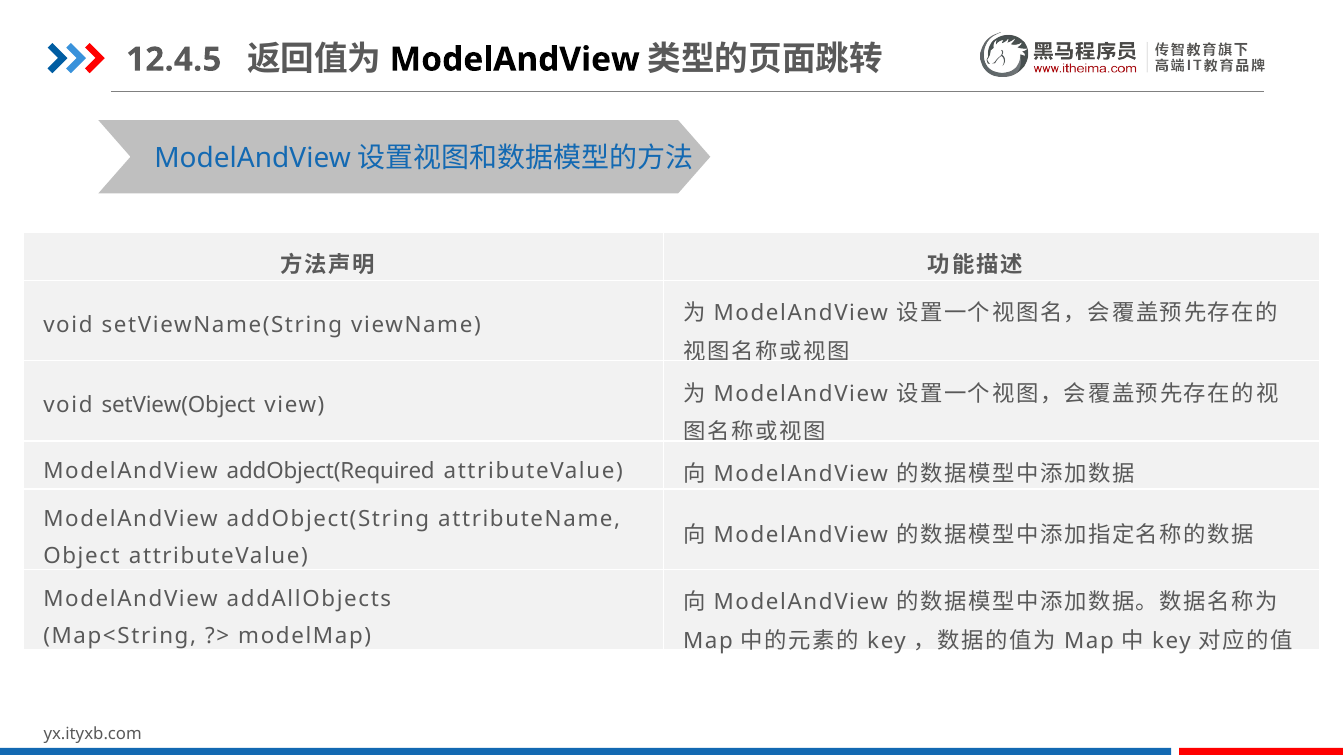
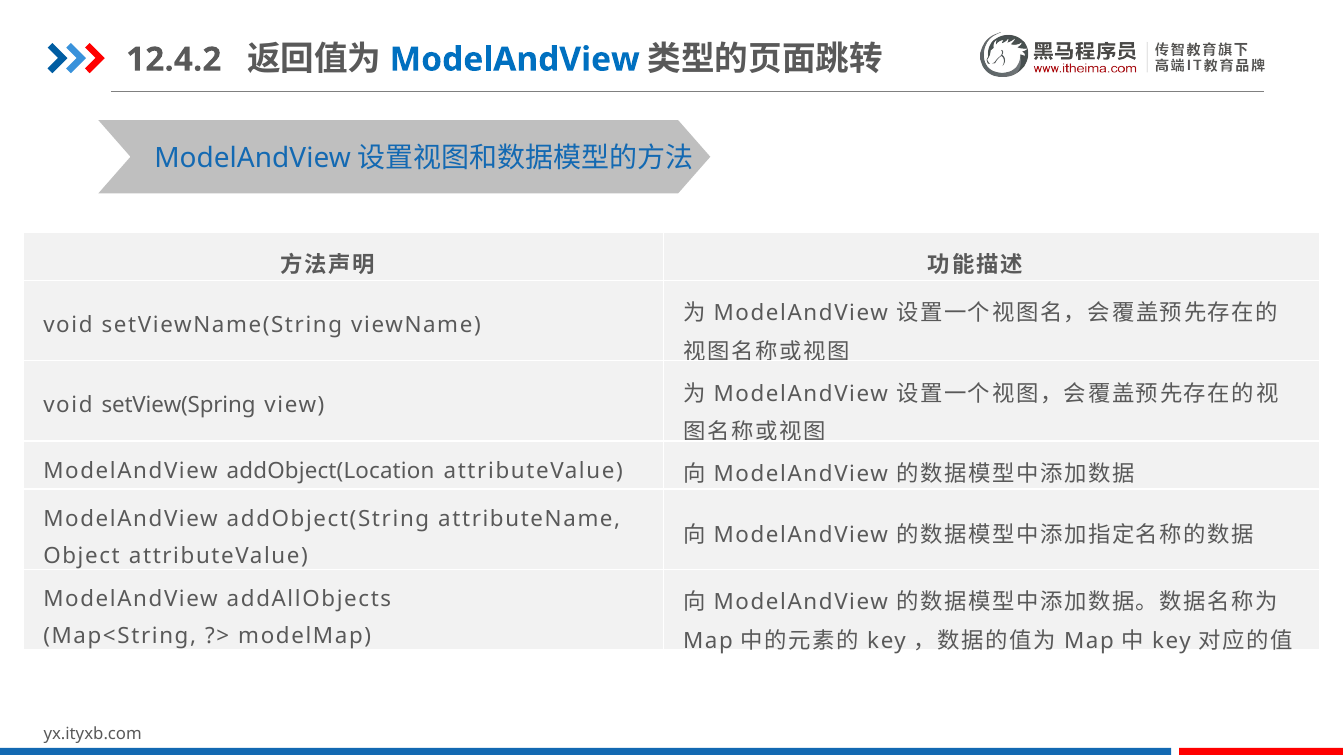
12.4.5: 12.4.5 -> 12.4.2
ModelAndView at (515, 60) colour: black -> blue
setView(Object: setView(Object -> setView(Spring
addObject(Required: addObject(Required -> addObject(Location
